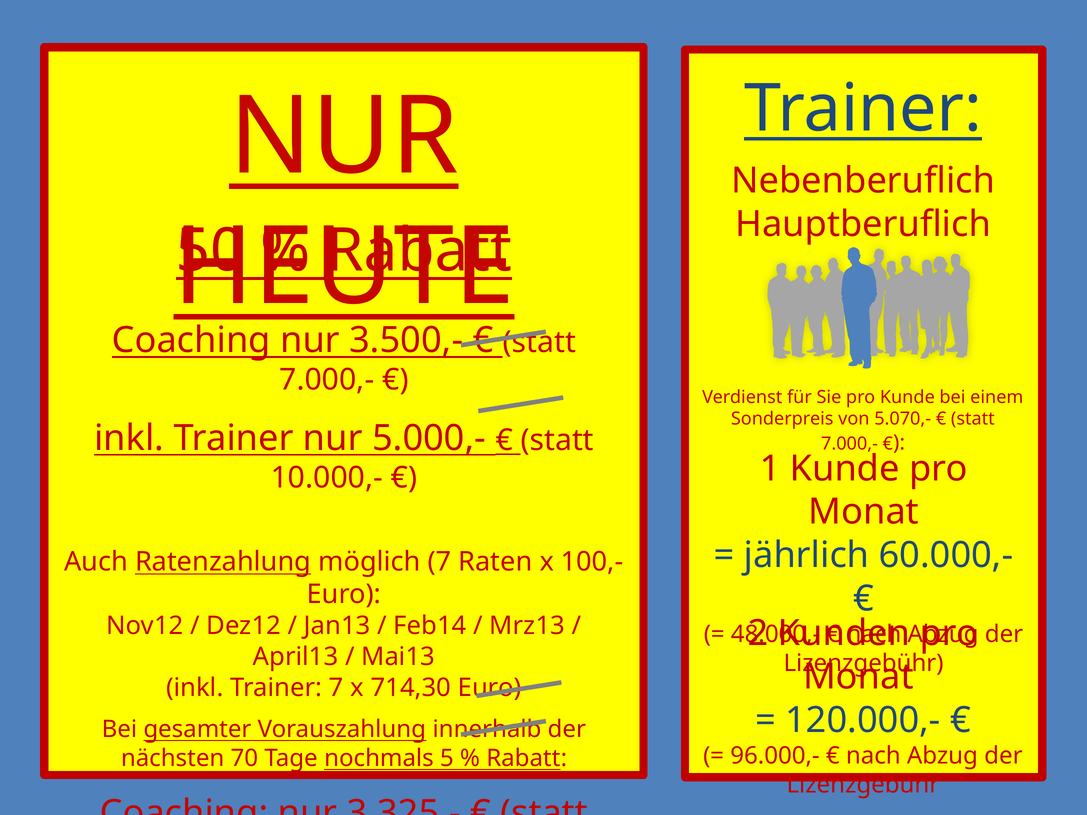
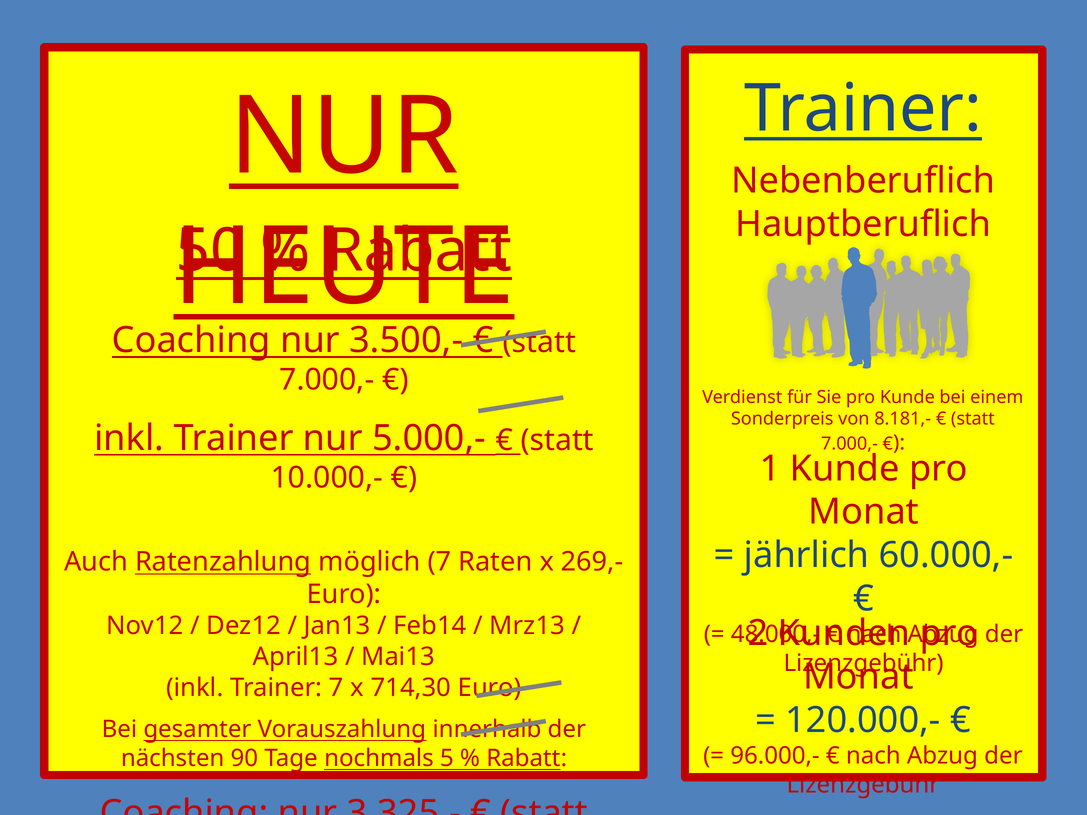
5.070,-: 5.070,- -> 8.181,-
100,-: 100,- -> 269,-
70: 70 -> 90
